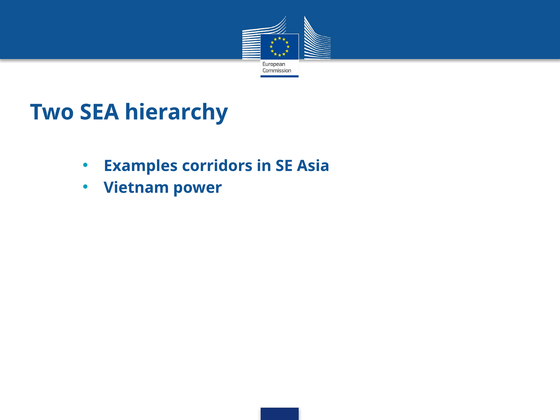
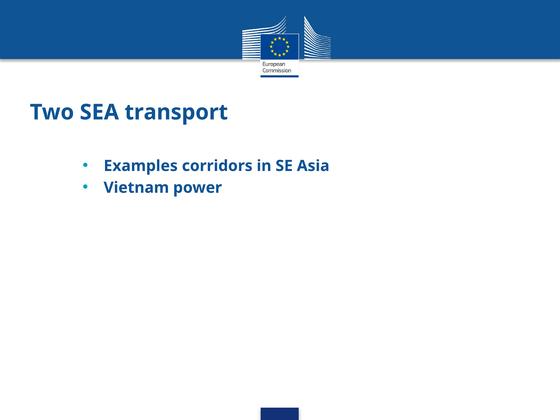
hierarchy: hierarchy -> transport
